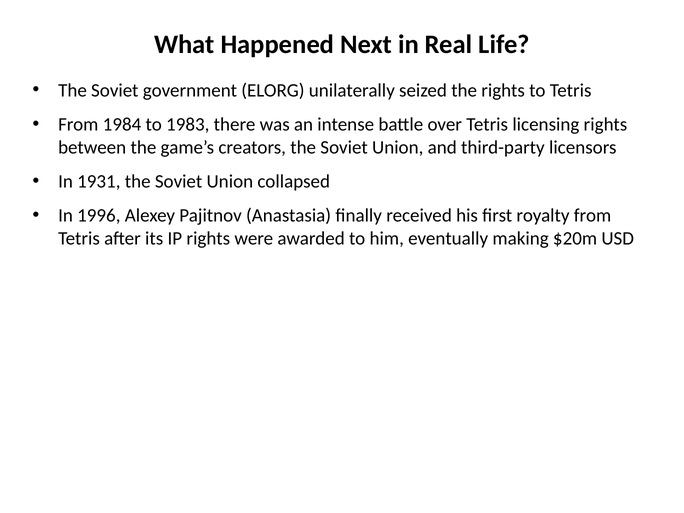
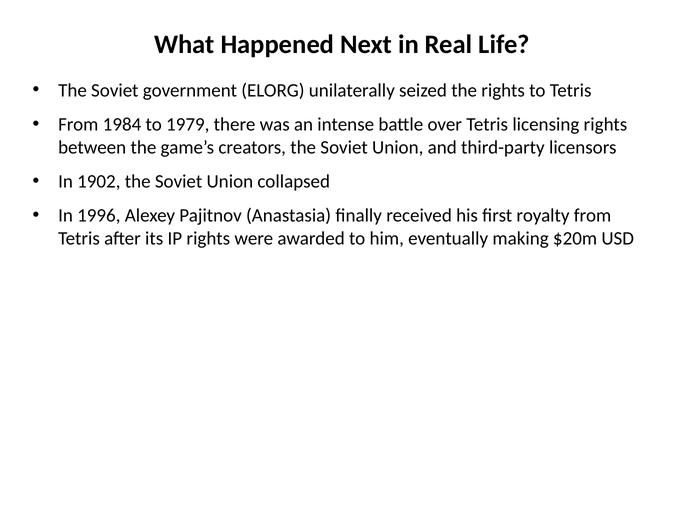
1983: 1983 -> 1979
1931: 1931 -> 1902
